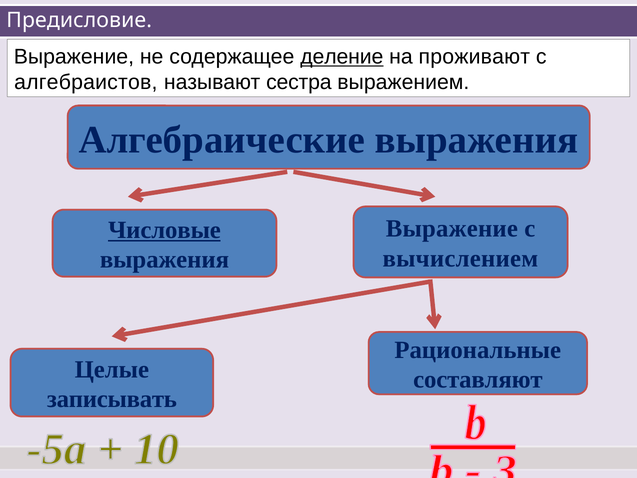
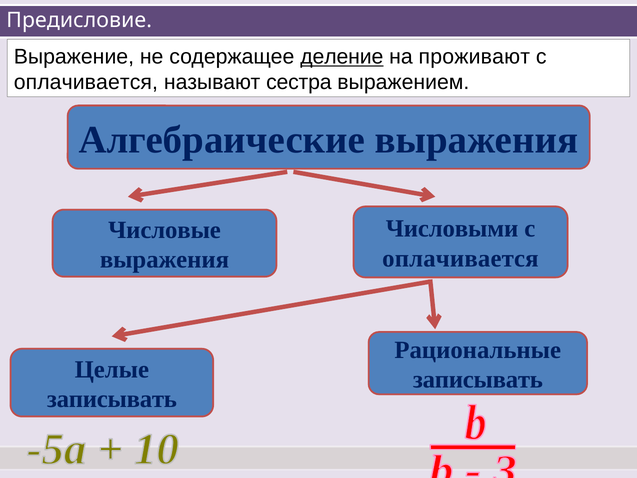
алгебраистов at (86, 82): алгебраистов -> оплачивается
Выражение at (452, 229): Выражение -> Числовыми
Числовые underline: present -> none
вычислением at (460, 258): вычислением -> оплачивается
составляют at (478, 380): составляют -> записывать
